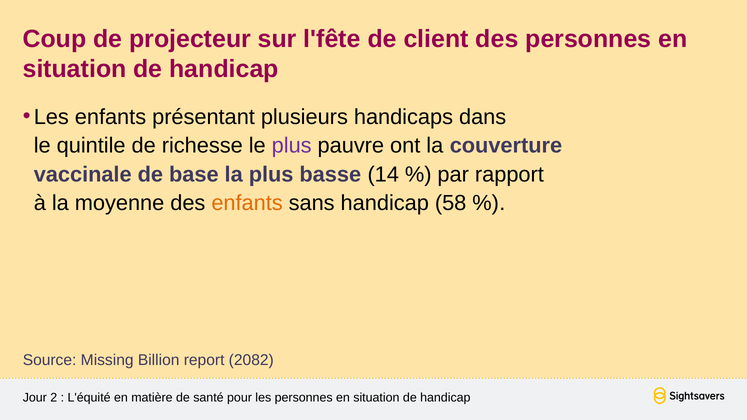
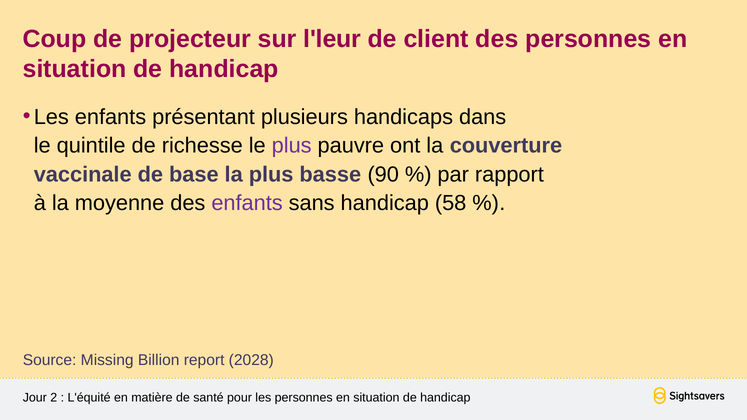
l'fête: l'fête -> l'leur
14: 14 -> 90
enfants at (247, 203) colour: orange -> purple
2082: 2082 -> 2028
